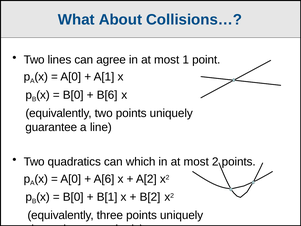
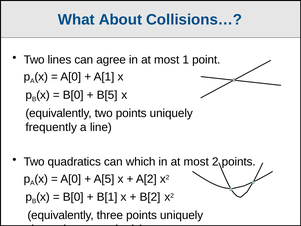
B[6: B[6 -> B[5
guarantee: guarantee -> frequently
A[6: A[6 -> A[5
